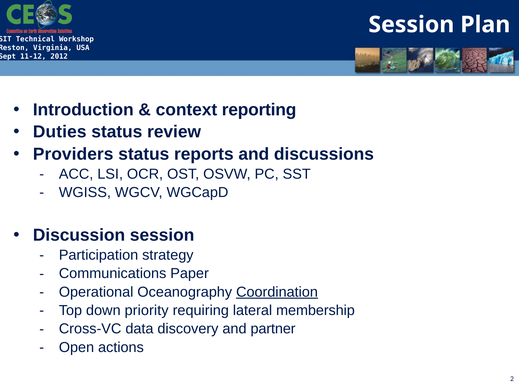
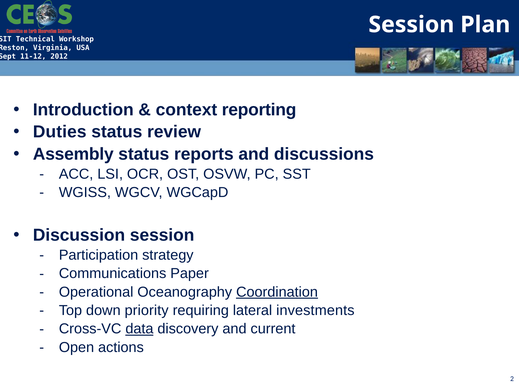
Providers: Providers -> Assembly
membership: membership -> investments
data underline: none -> present
partner: partner -> current
